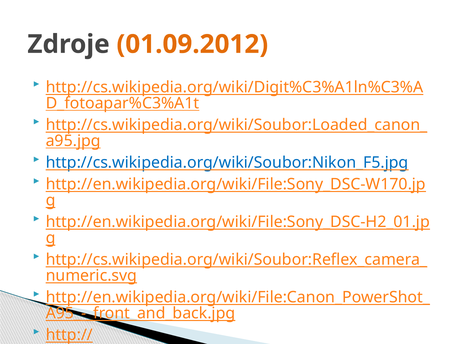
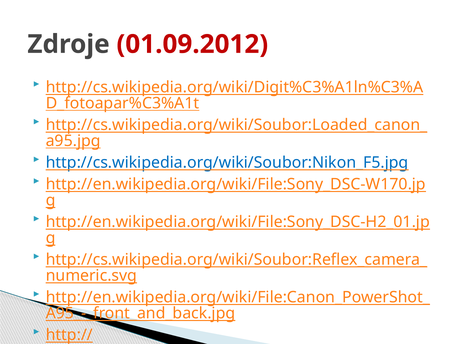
01.09.2012 colour: orange -> red
